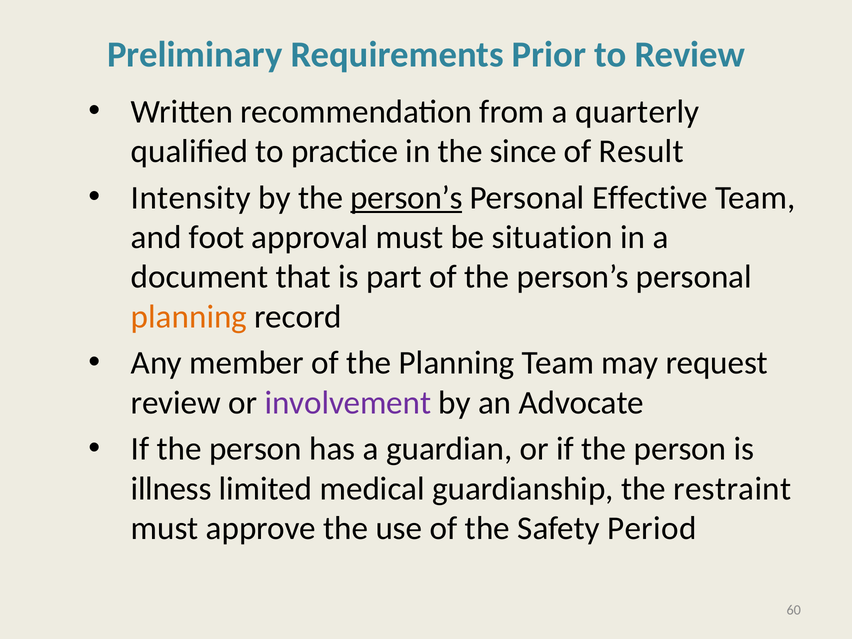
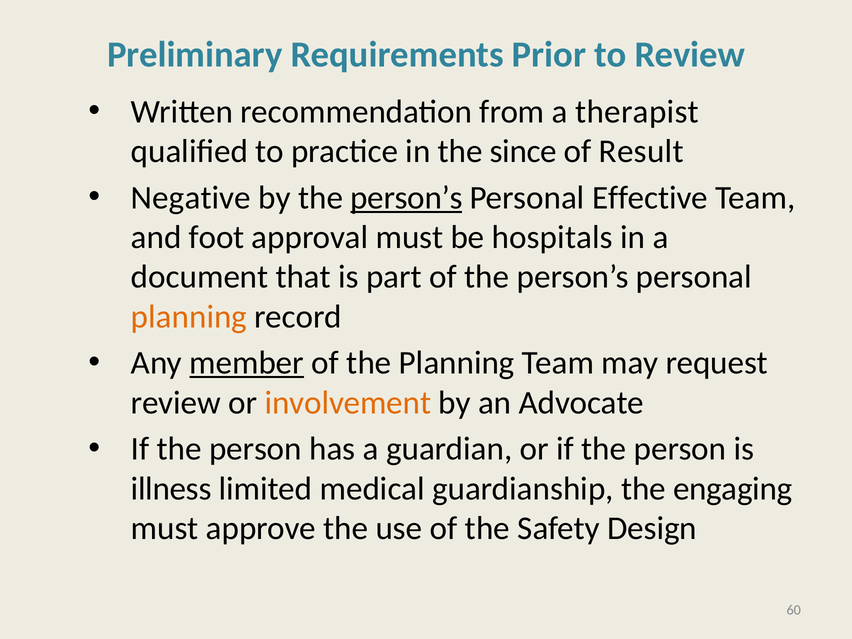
quarterly: quarterly -> therapist
Intensity: Intensity -> Negative
situation: situation -> hospitals
member underline: none -> present
involvement colour: purple -> orange
restraint: restraint -> engaging
Period: Period -> Design
